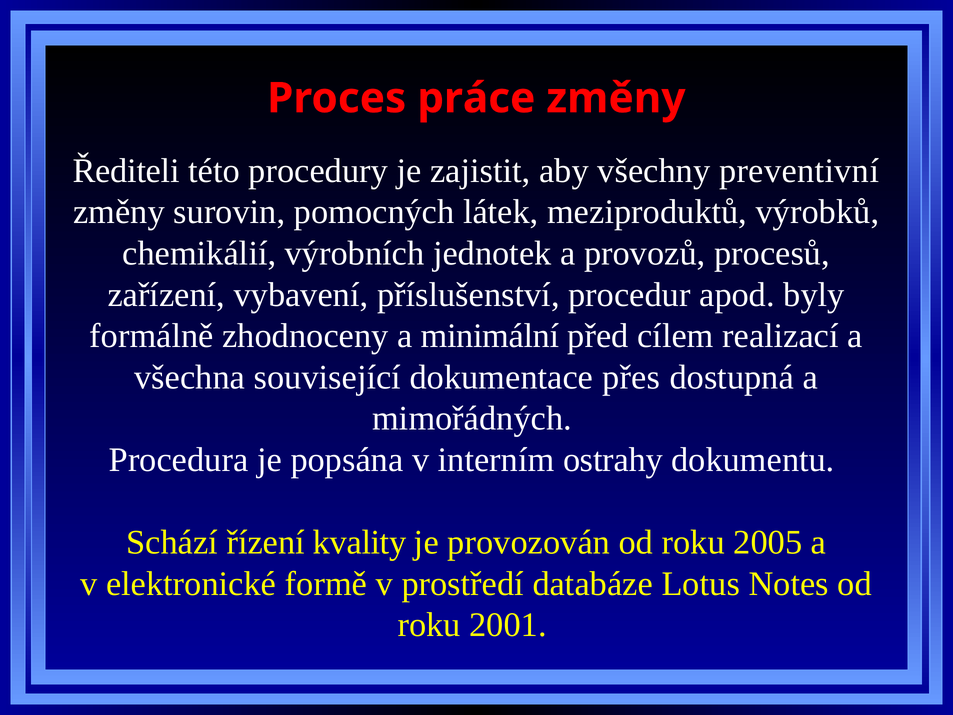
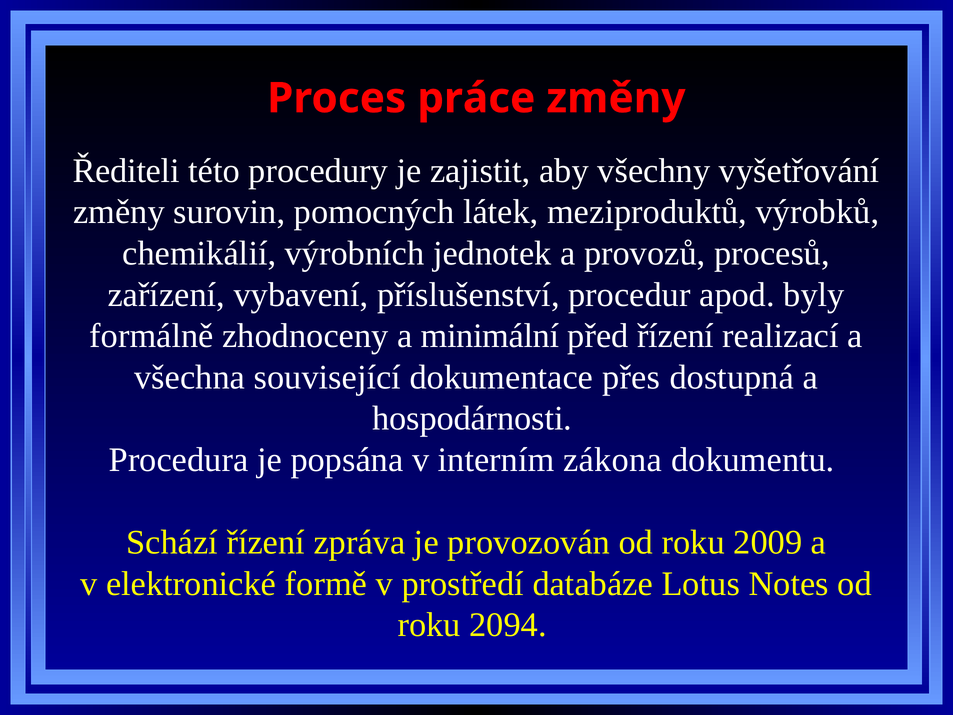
preventivní: preventivní -> vyšetřování
před cílem: cílem -> řízení
mimořádných: mimořádných -> hospodárnosti
ostrahy: ostrahy -> zákona
kvality: kvality -> zpráva
2005: 2005 -> 2009
2001: 2001 -> 2094
